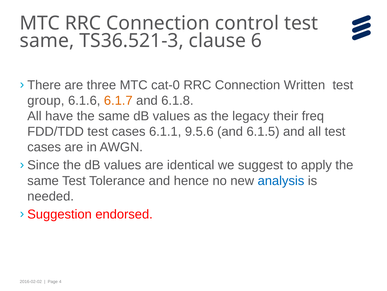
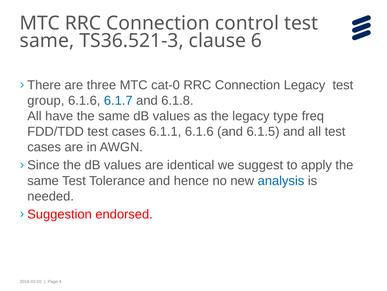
Connection Written: Written -> Legacy
6.1.7 colour: orange -> blue
their: their -> type
6.1.1 9.5.6: 9.5.6 -> 6.1.6
